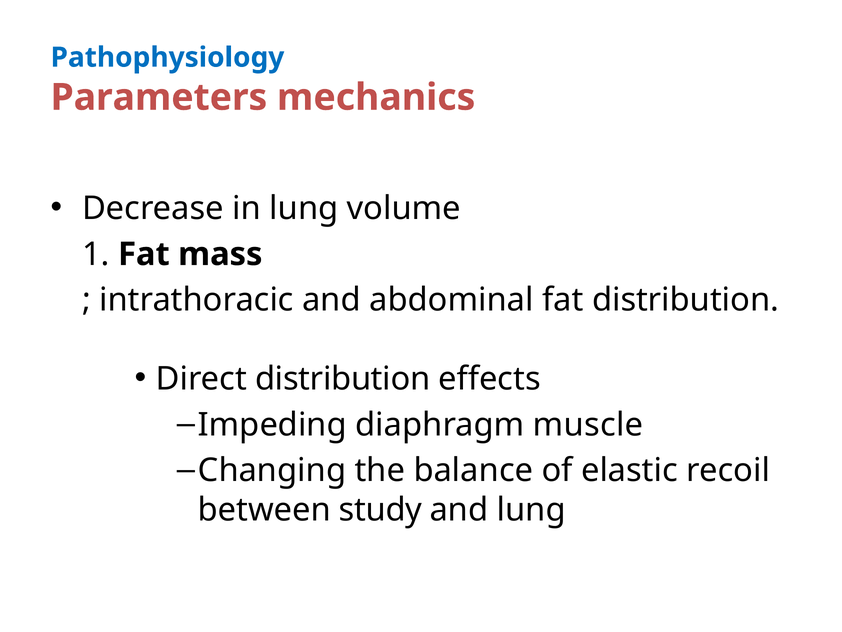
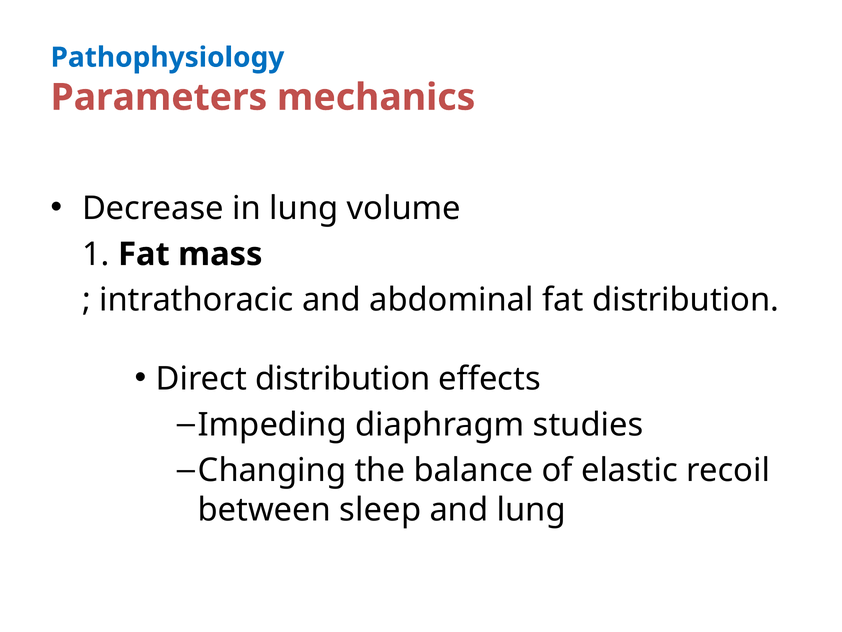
muscle: muscle -> studies
study: study -> sleep
